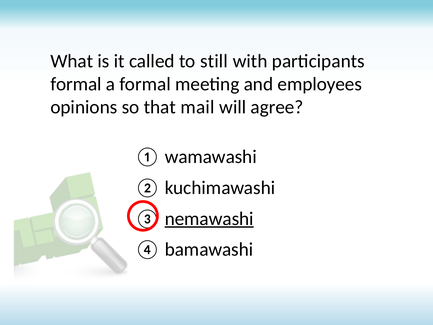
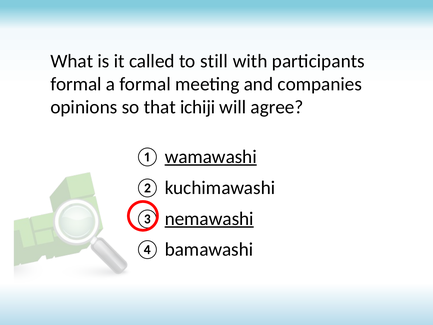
employees: employees -> companies
mail: mail -> ichiji
wamawashi underline: none -> present
